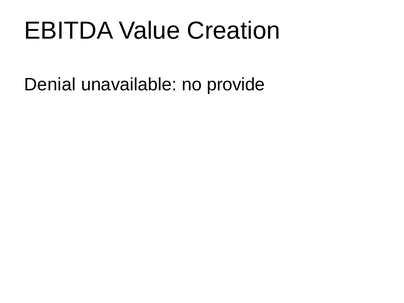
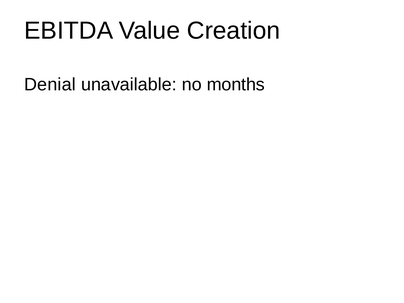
provide: provide -> months
